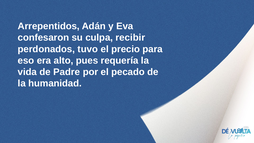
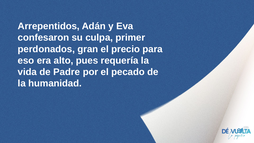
recibir: recibir -> primer
tuvo: tuvo -> gran
